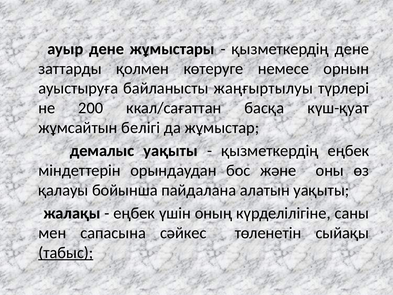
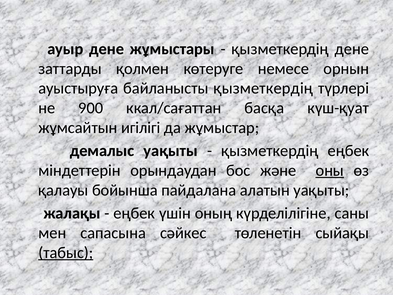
байланысты жаңғыртылуы: жаңғыртылуы -> қызметкердiң
200: 200 -> 900
белігі: белігі -> игілігі
оны underline: none -> present
